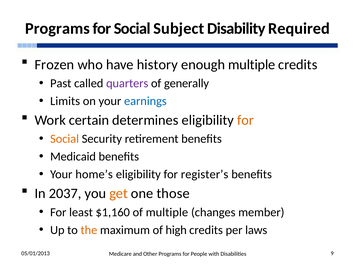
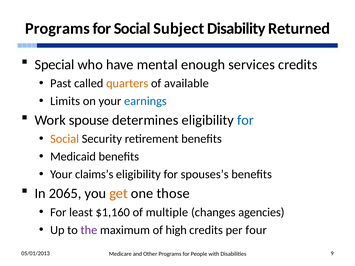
Required: Required -> Returned
Frozen: Frozen -> Special
history: history -> mental
enough multiple: multiple -> services
quarters colour: purple -> orange
generally: generally -> available
certain: certain -> spouse
for at (246, 120) colour: orange -> blue
home’s: home’s -> claims’s
register’s: register’s -> spouses’s
2037: 2037 -> 2065
member: member -> agencies
the colour: orange -> purple
laws: laws -> four
